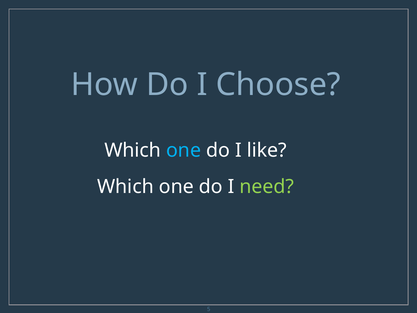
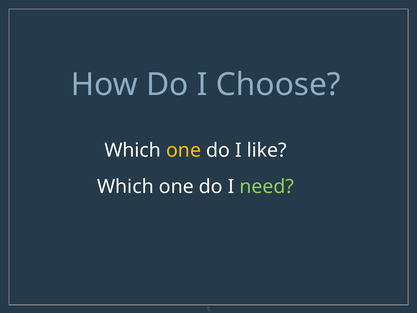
one at (184, 150) colour: light blue -> yellow
